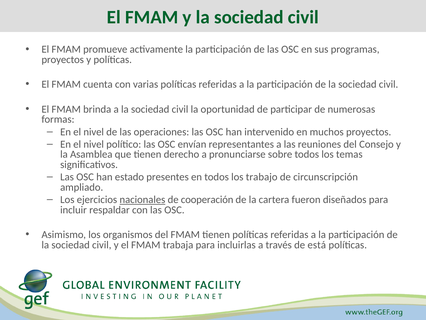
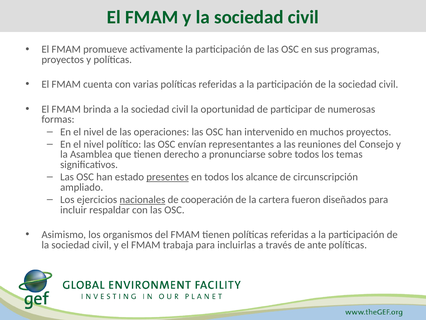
presentes underline: none -> present
trabajo: trabajo -> alcance
está: está -> ante
